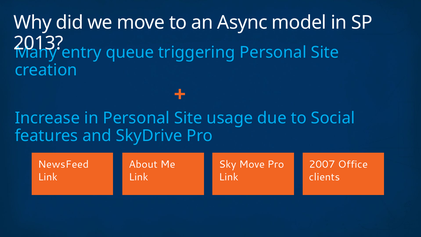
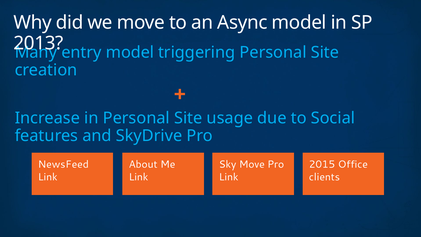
entry queue: queue -> model
2007: 2007 -> 2015
